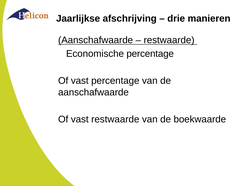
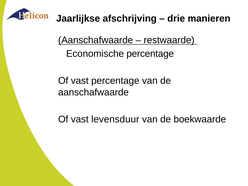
vast restwaarde: restwaarde -> levensduur
